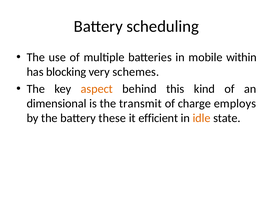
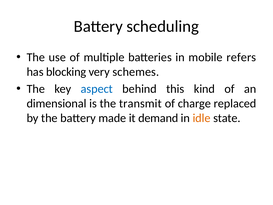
within: within -> refers
aspect colour: orange -> blue
employs: employs -> replaced
these: these -> made
efficient: efficient -> demand
